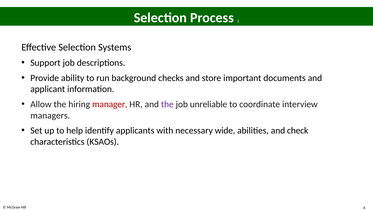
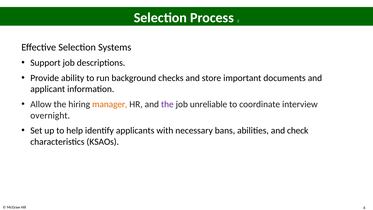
manager colour: red -> orange
managers: managers -> overnight
wide: wide -> bans
